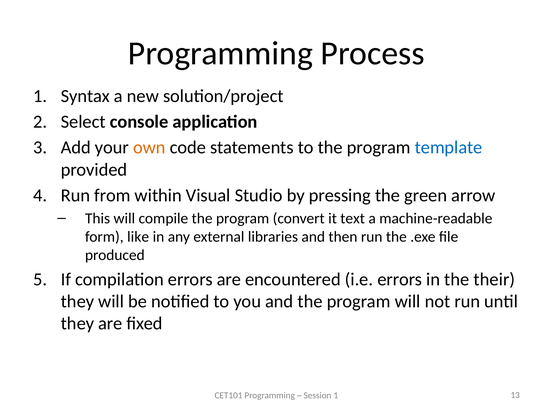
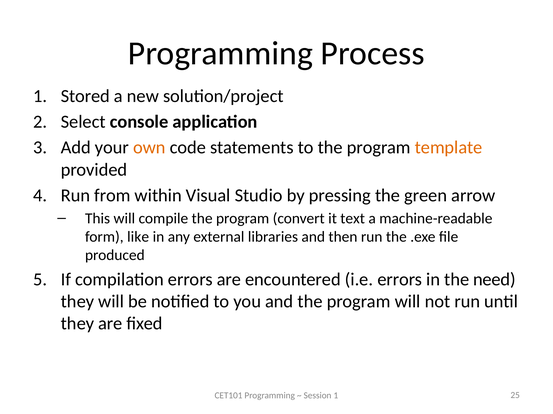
Syntax: Syntax -> Stored
template colour: blue -> orange
their: their -> need
13: 13 -> 25
